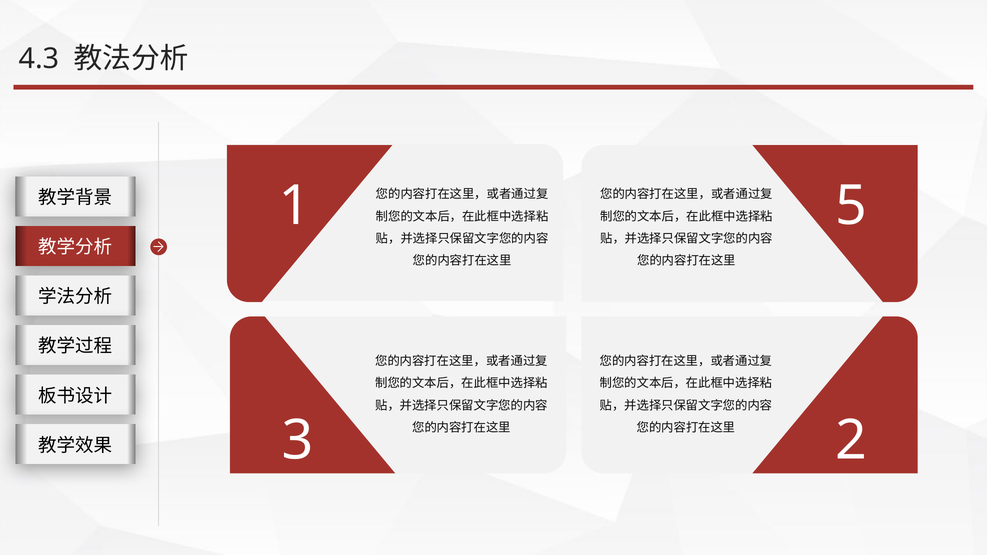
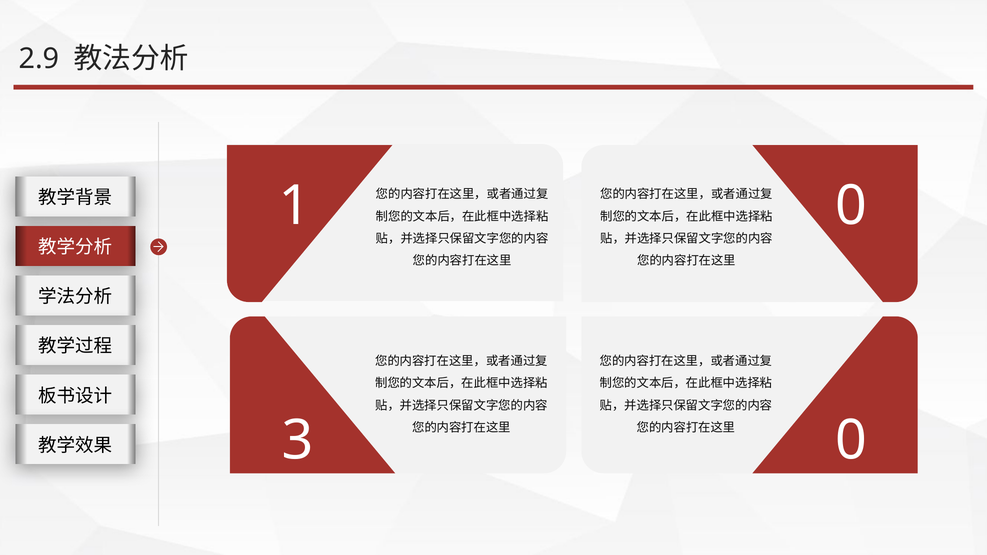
4.3: 4.3 -> 2.9
1 5: 5 -> 0
3 2: 2 -> 0
